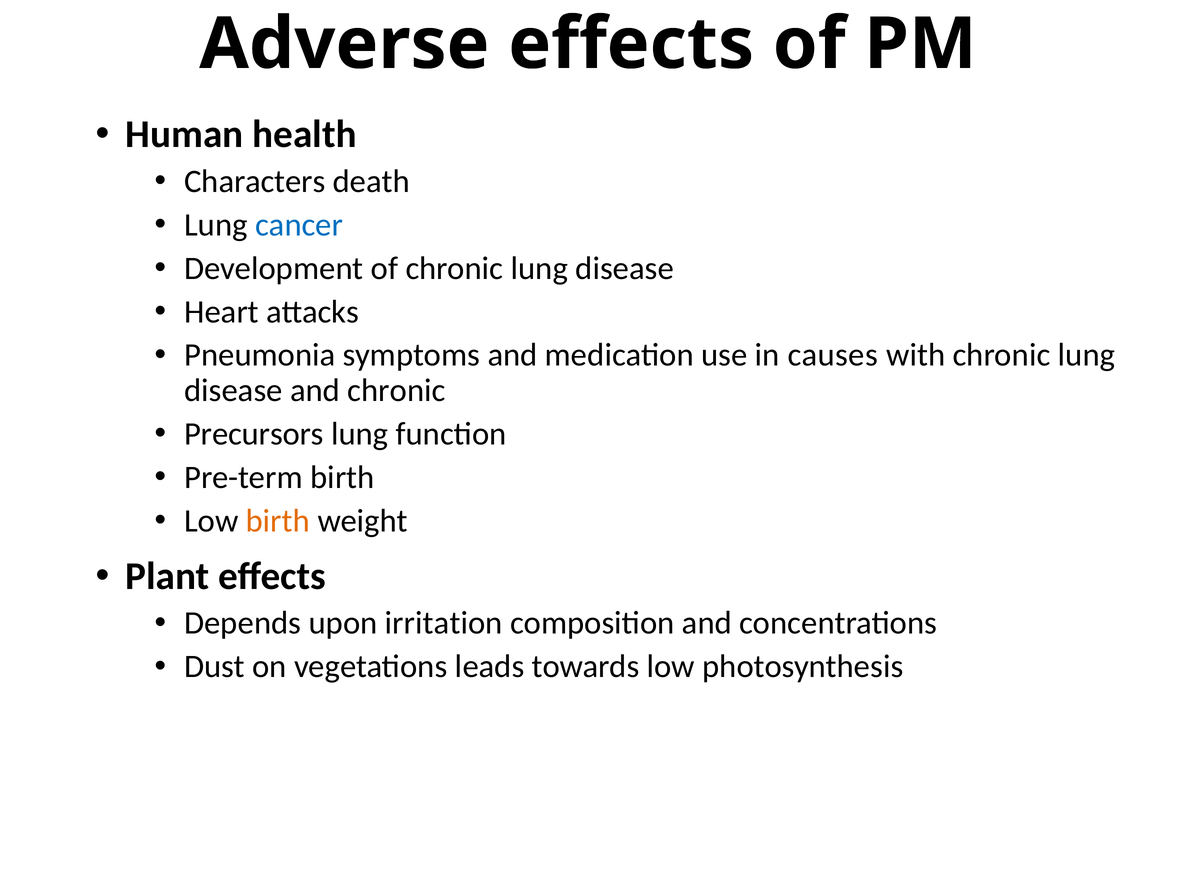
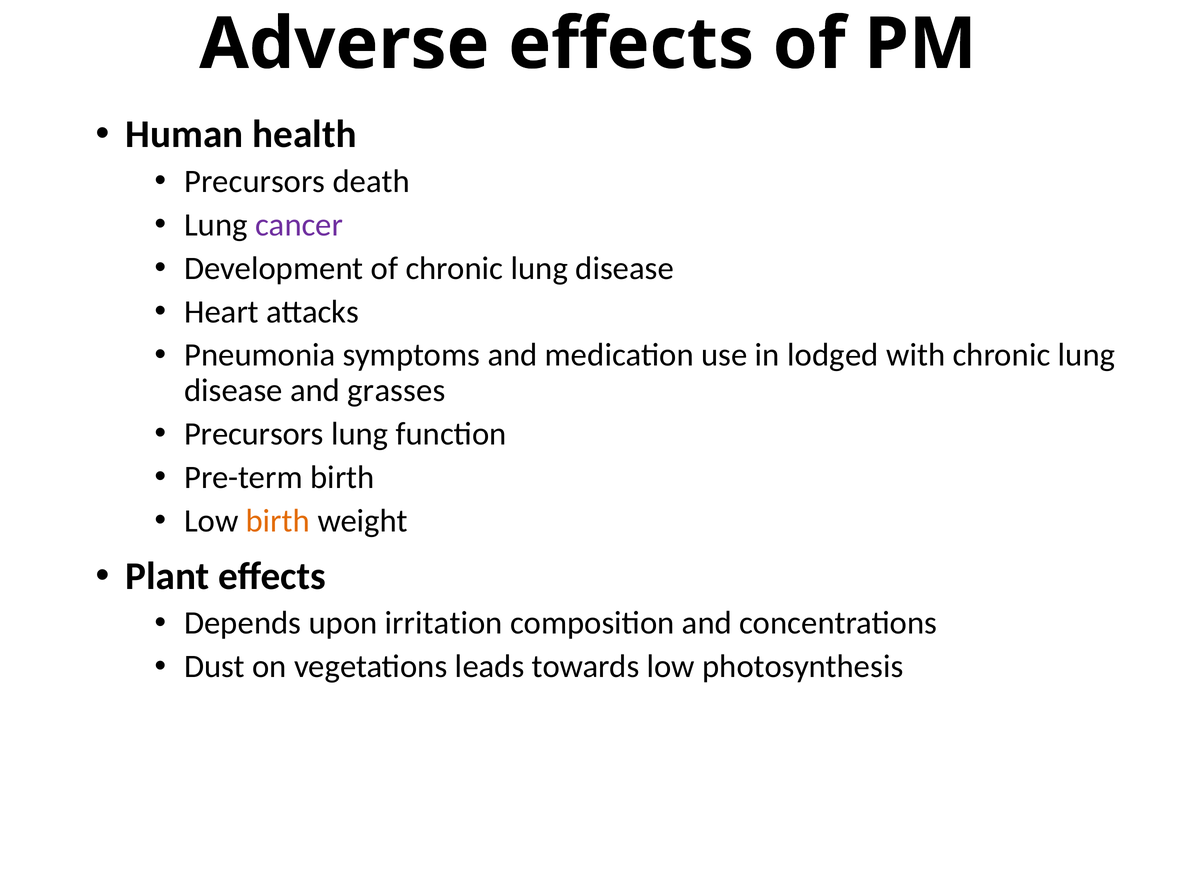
Characters at (255, 181): Characters -> Precursors
cancer colour: blue -> purple
causes: causes -> lodged
and chronic: chronic -> grasses
